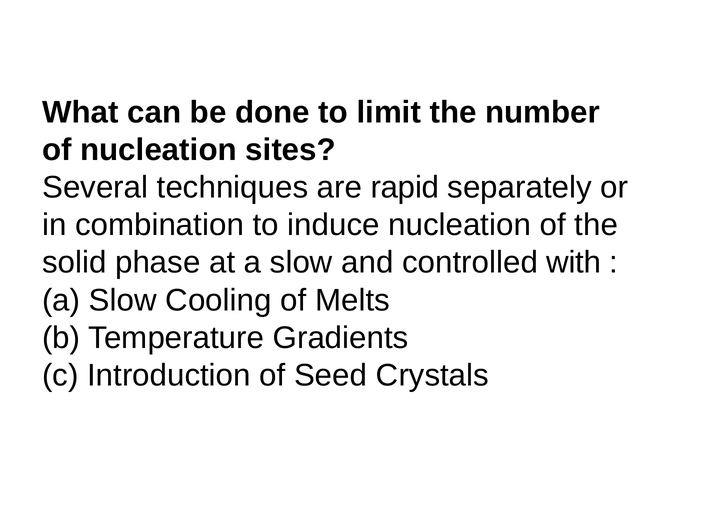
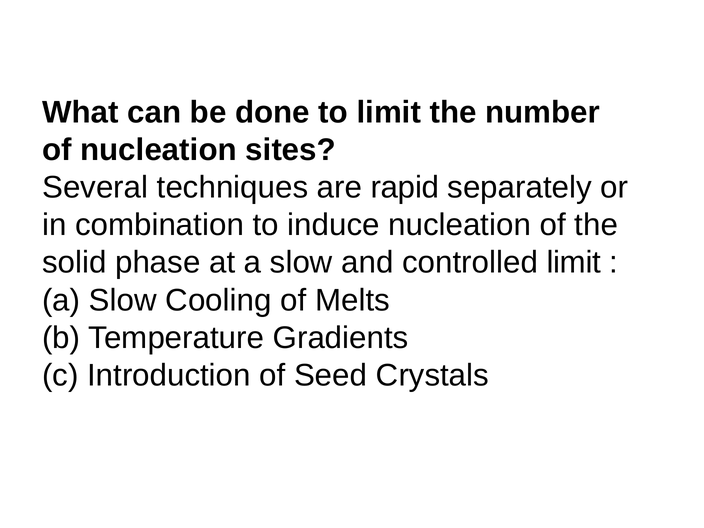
controlled with: with -> limit
